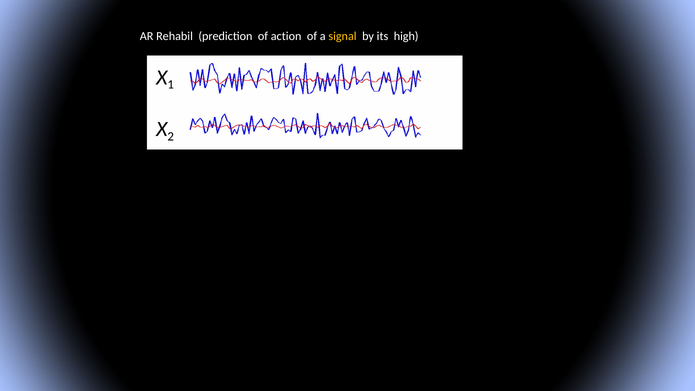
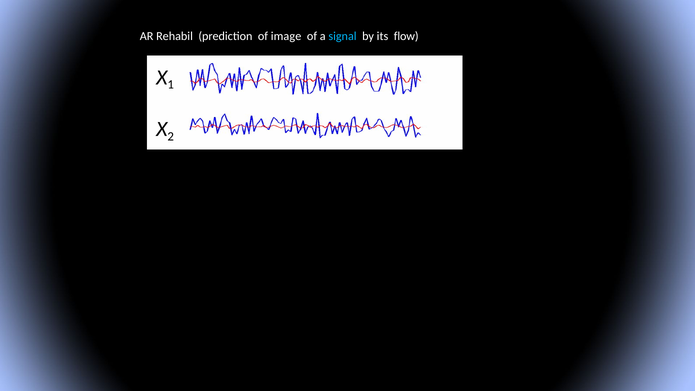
action: action -> image
signal colour: yellow -> light blue
high: high -> flow
